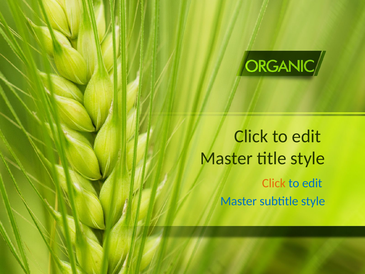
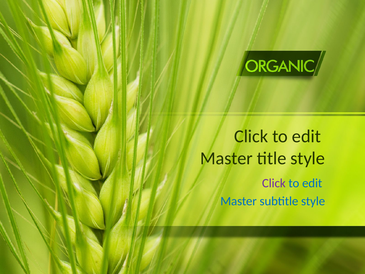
Click at (274, 183) colour: orange -> purple
